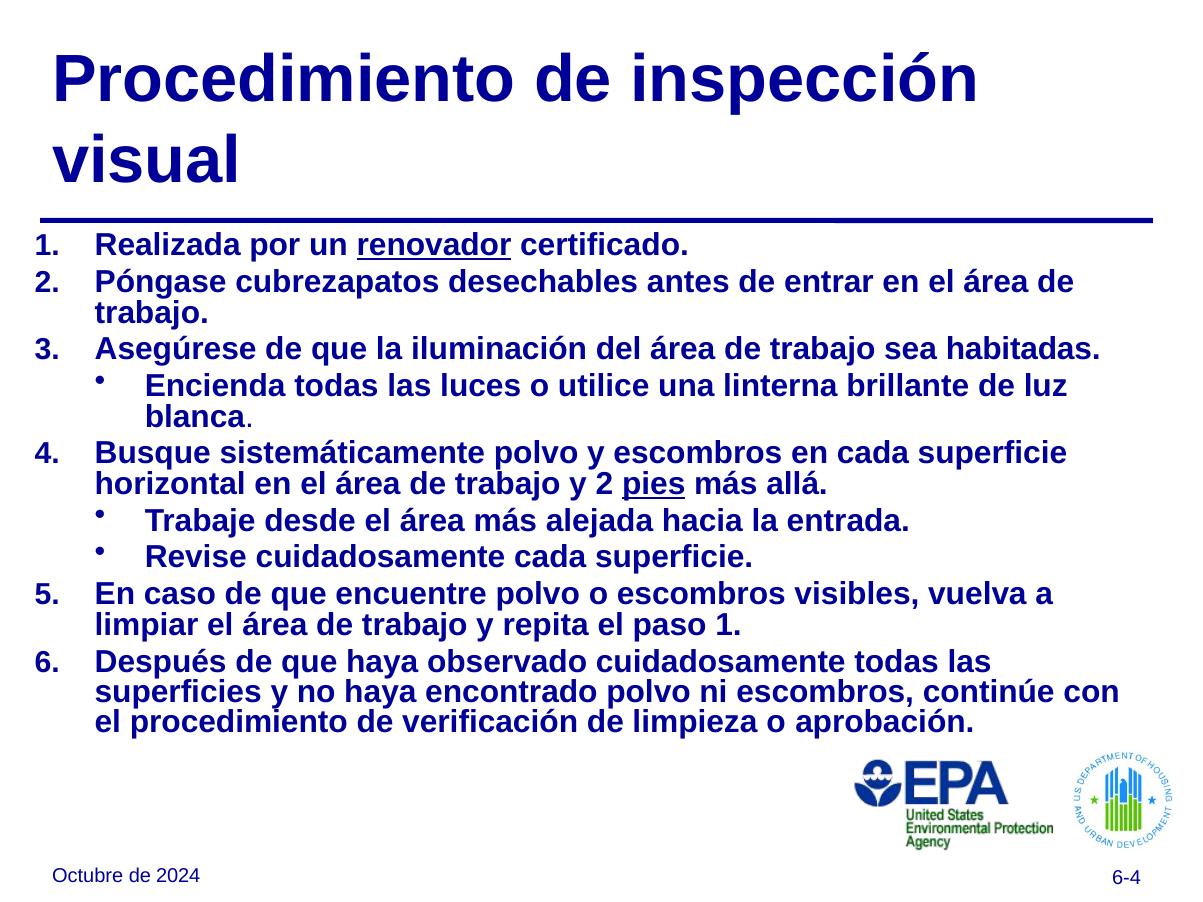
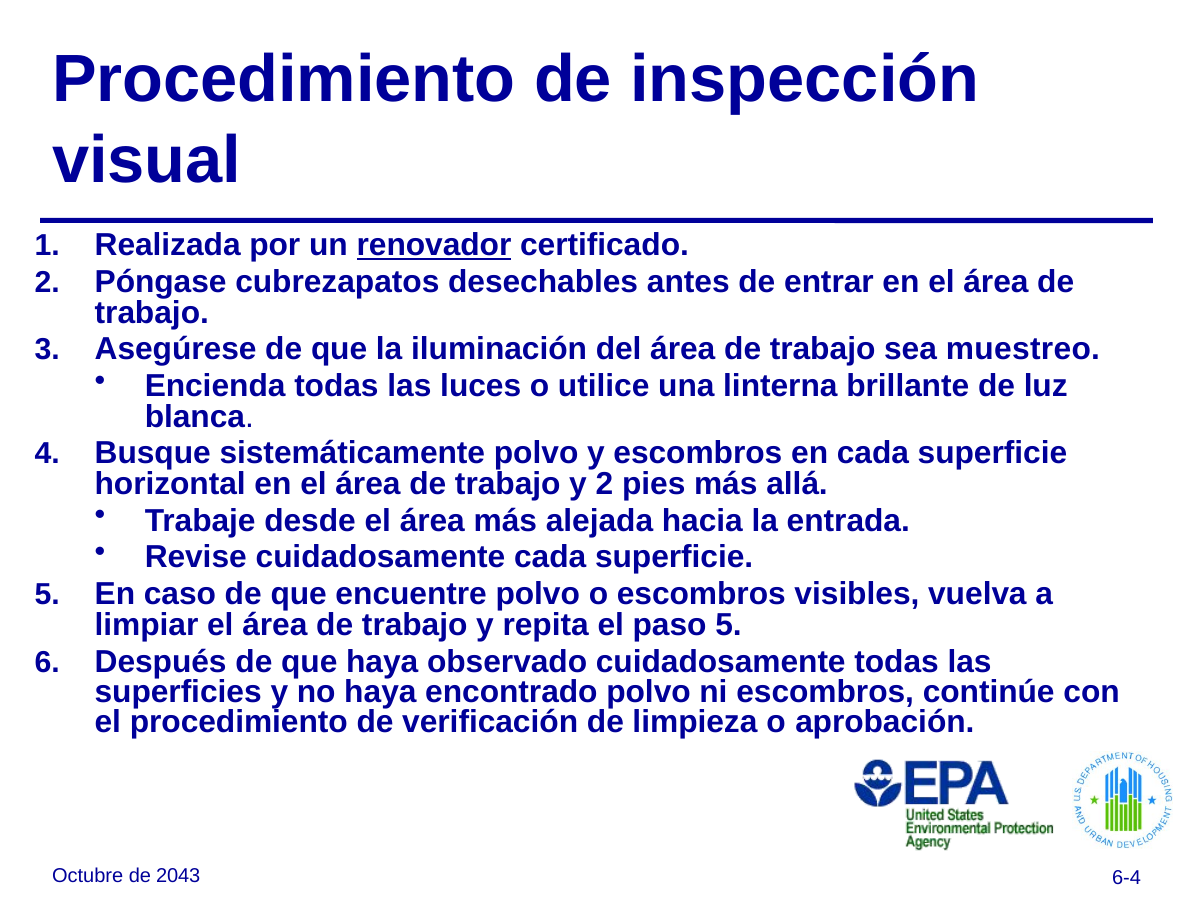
habitadas: habitadas -> muestreo
pies underline: present -> none
paso 1: 1 -> 5
2024: 2024 -> 2043
